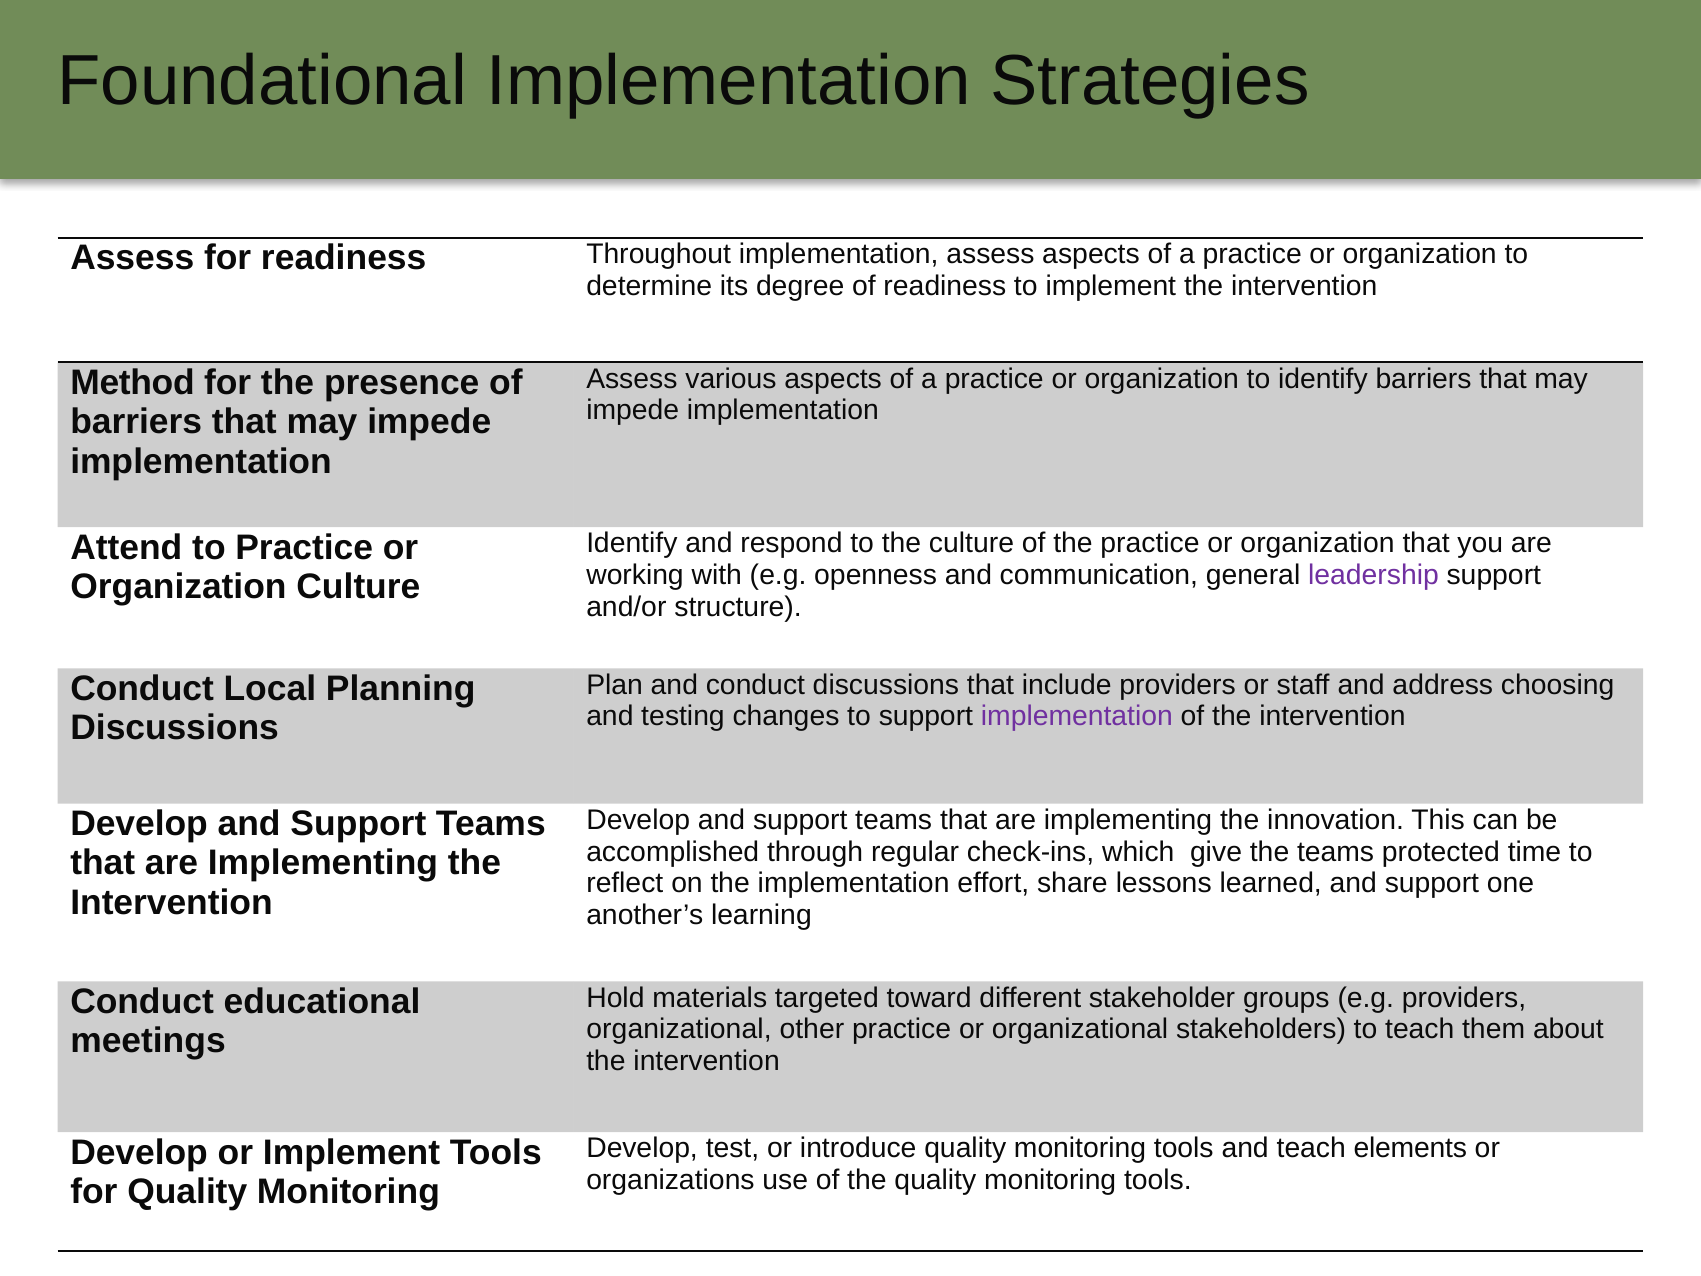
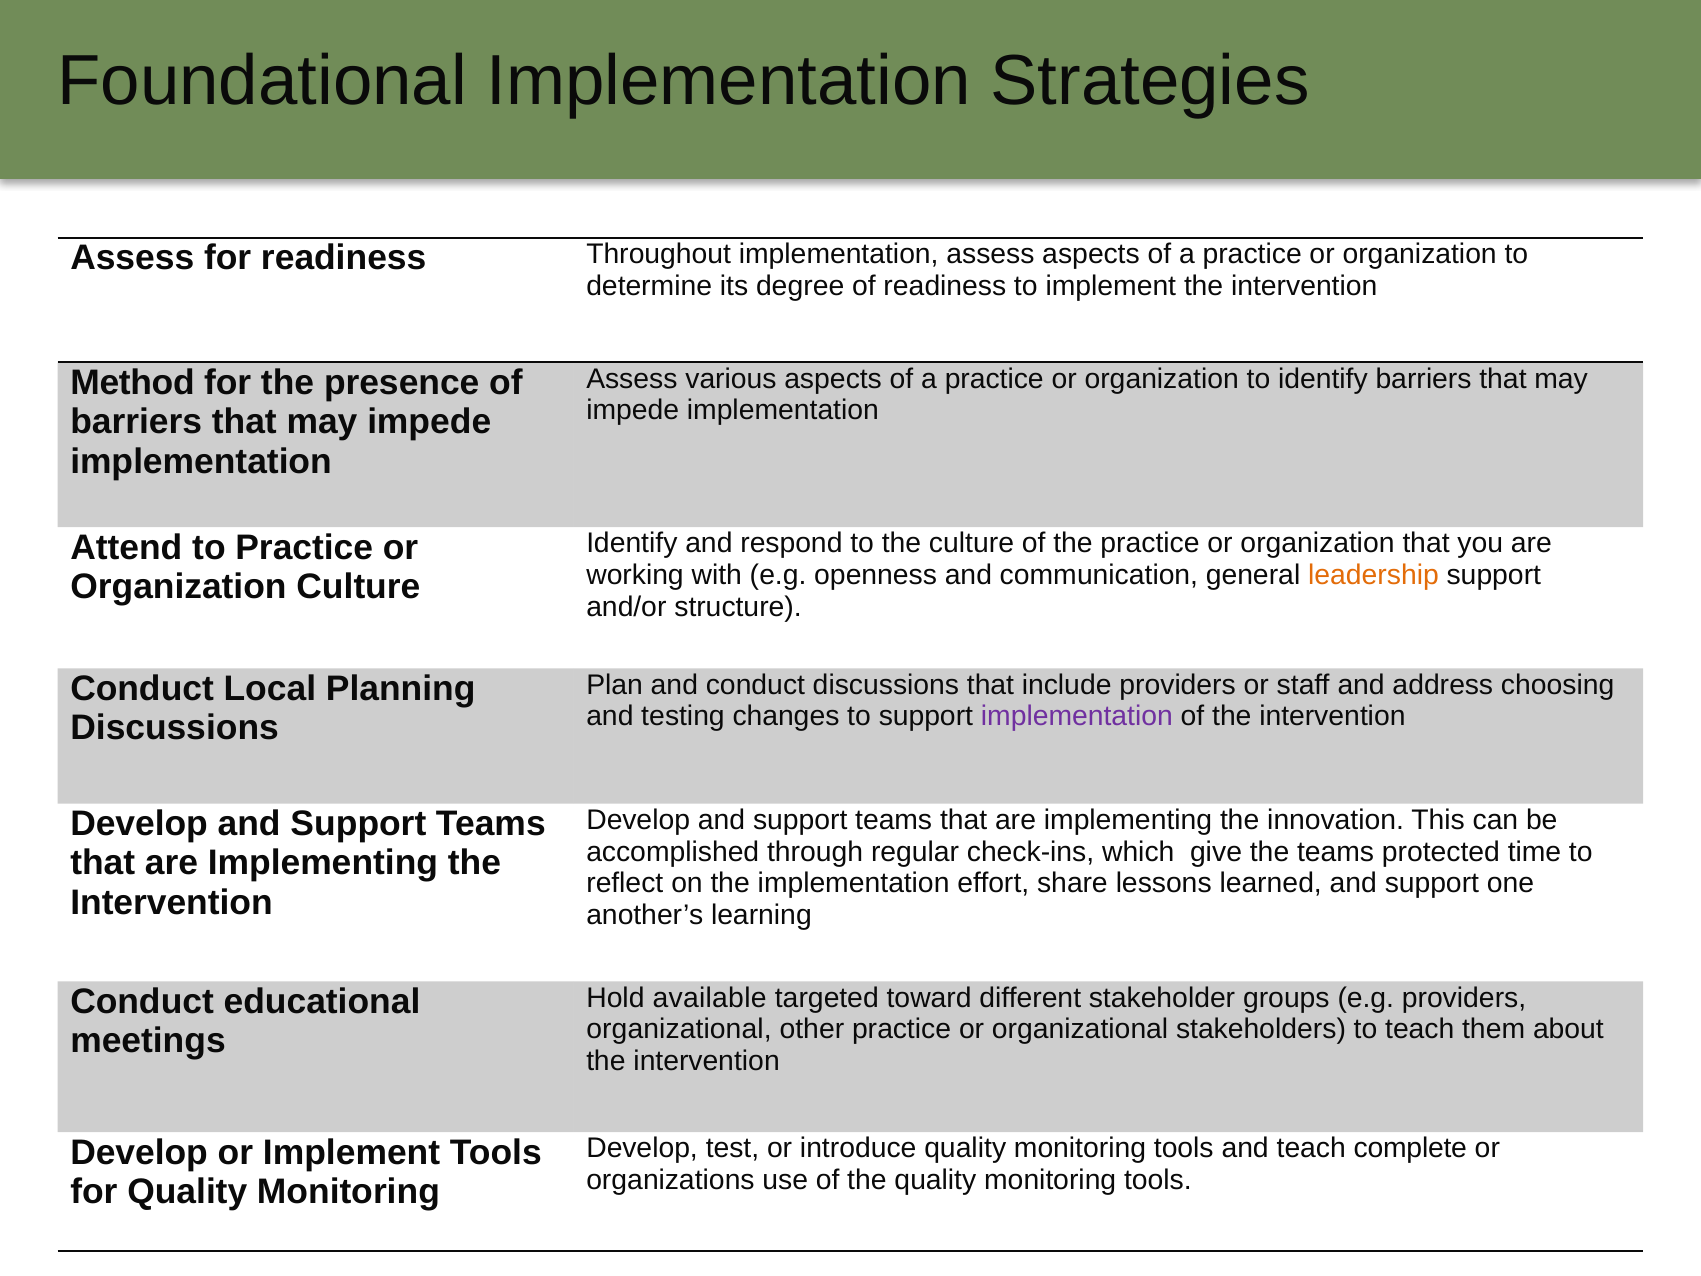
leadership colour: purple -> orange
materials: materials -> available
elements: elements -> complete
